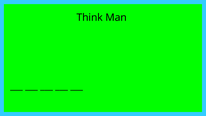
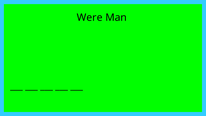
Think: Think -> Were
